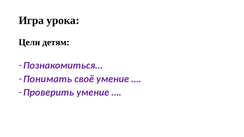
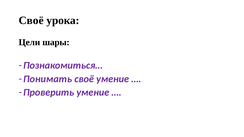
Игра at (31, 20): Игра -> Своё
детям: детям -> шары
